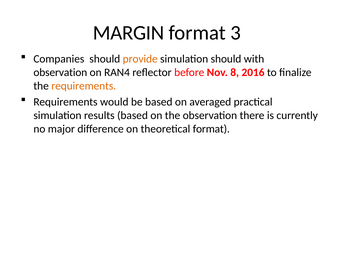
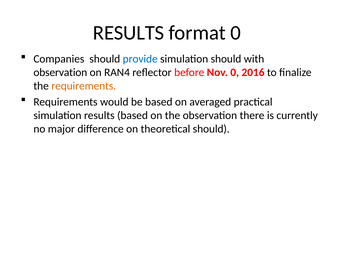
MARGIN at (129, 33): MARGIN -> RESULTS
format 3: 3 -> 0
provide colour: orange -> blue
Nov 8: 8 -> 0
theoretical format: format -> should
